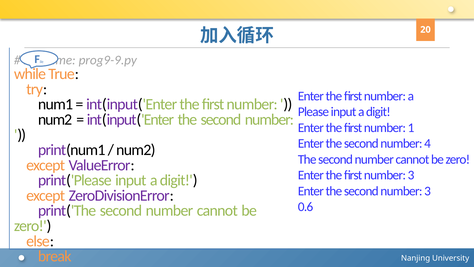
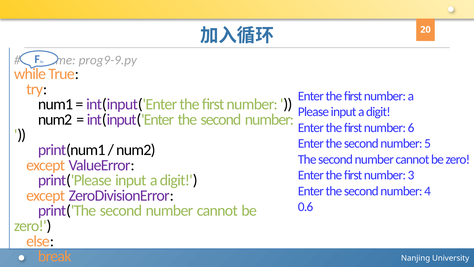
1: 1 -> 6
4: 4 -> 5
second number 3: 3 -> 4
